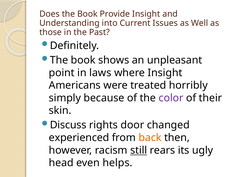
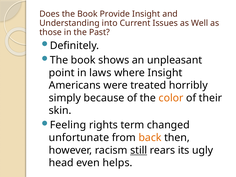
color colour: purple -> orange
Discuss: Discuss -> Feeling
door: door -> term
experienced: experienced -> unfortunate
